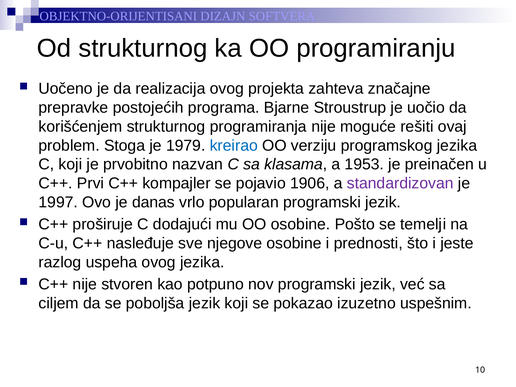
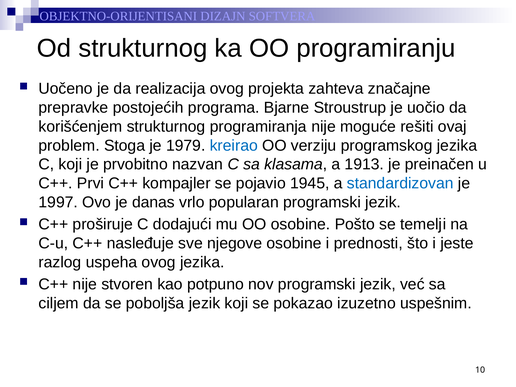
1953: 1953 -> 1913
1906: 1906 -> 1945
standardizovan colour: purple -> blue
